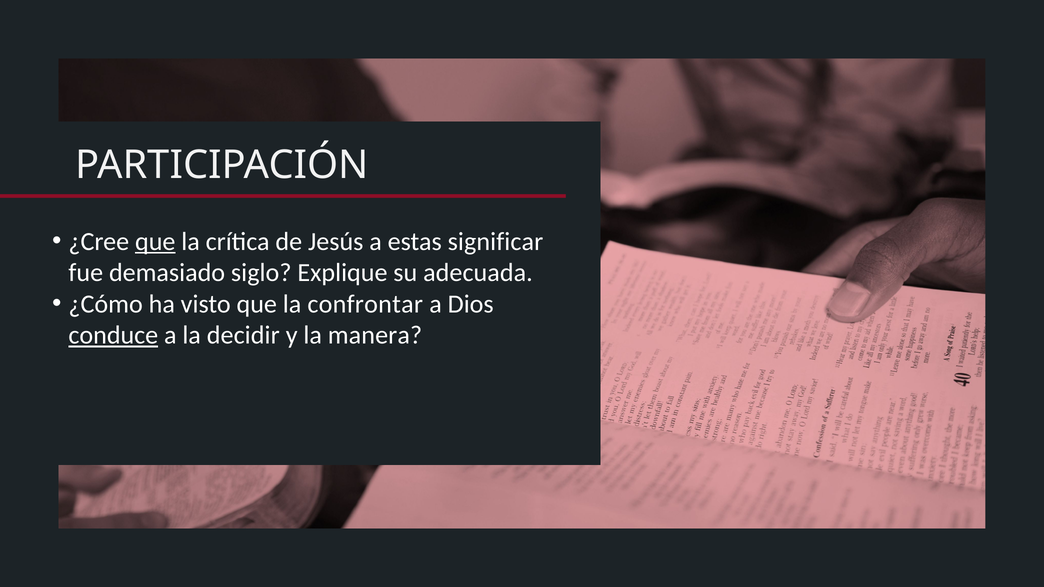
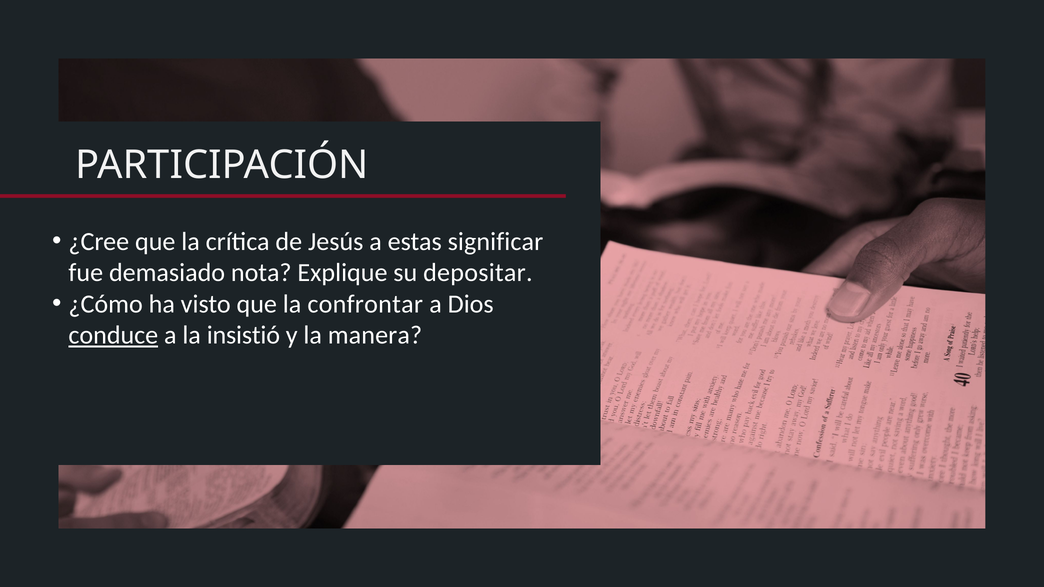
que at (155, 241) underline: present -> none
siglo: siglo -> nota
adecuada: adecuada -> depositar
decidir: decidir -> insistió
